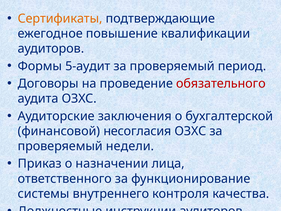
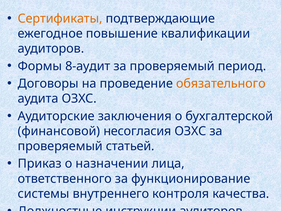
5-аудит: 5-аудит -> 8-аудит
обязательного colour: red -> orange
недели: недели -> статьей
